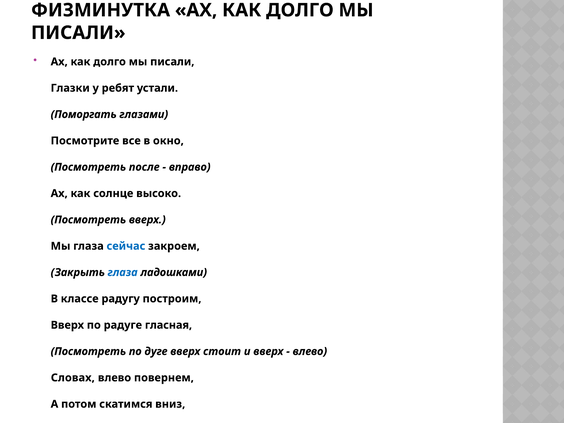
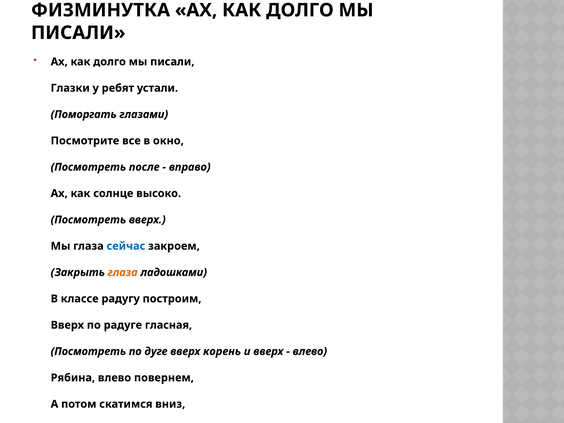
глаза at (123, 272) colour: blue -> orange
стоит: стоит -> корень
Словах: Словах -> Рябина
